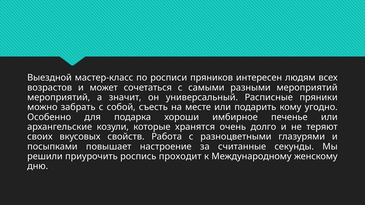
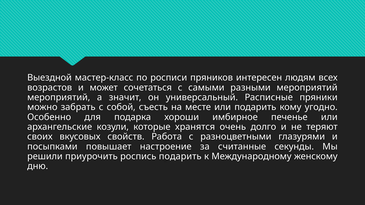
роспись проходит: проходит -> подарить
